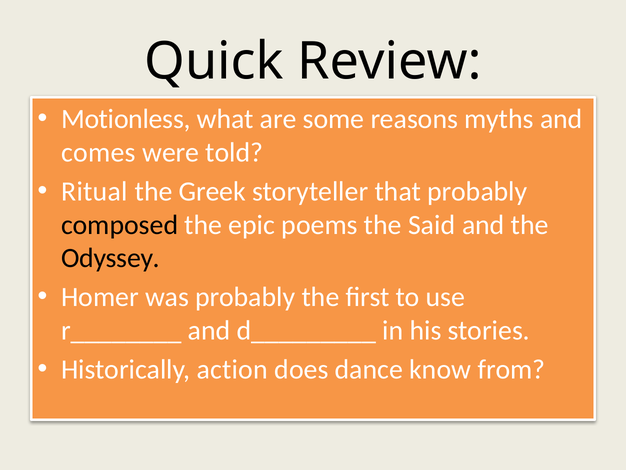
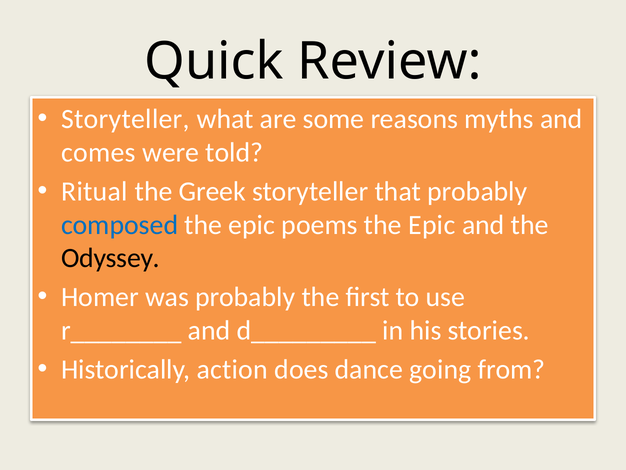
Motionless at (126, 119): Motionless -> Storyteller
composed colour: black -> blue
poems the Said: Said -> Epic
know: know -> going
